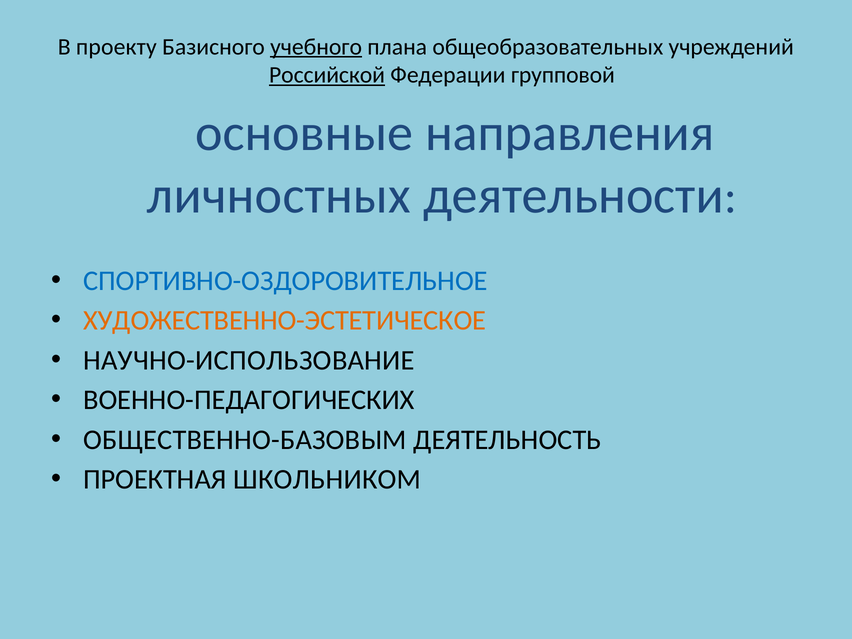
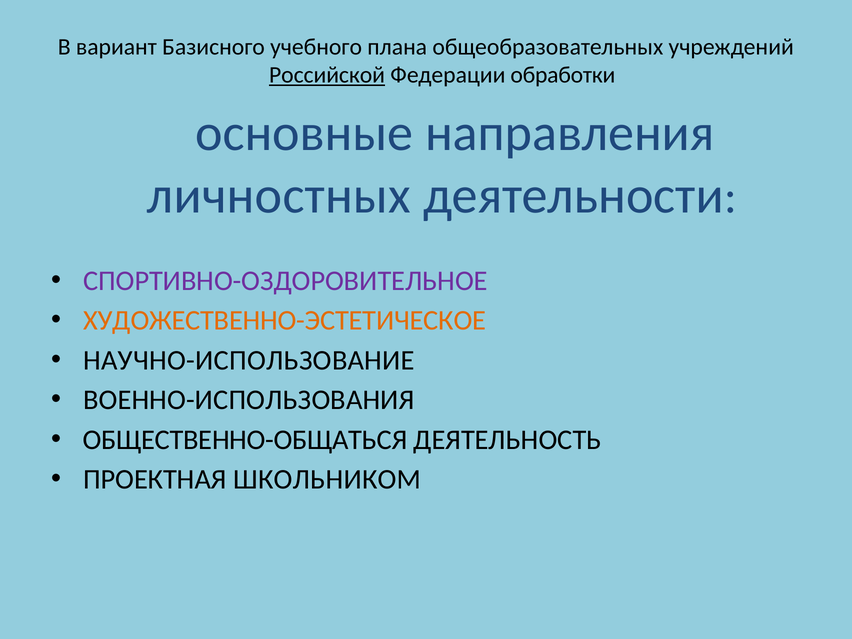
проекту: проекту -> вариант
учебного underline: present -> none
групповой: групповой -> обработки
СПОРТИВНО-ОЗДОРОВИТЕЛЬНОЕ colour: blue -> purple
ВОЕННО-ПЕДАГОГИЧЕСКИХ: ВОЕННО-ПЕДАГОГИЧЕСКИХ -> ВОЕННО-ИСПОЛЬЗОВАНИЯ
ОБЩЕСТВЕННО-БАЗОВЫМ: ОБЩЕСТВЕННО-БАЗОВЫМ -> ОБЩЕСТВЕННО-ОБЩАТЬСЯ
